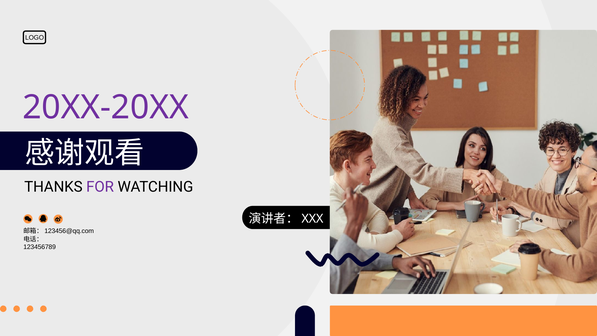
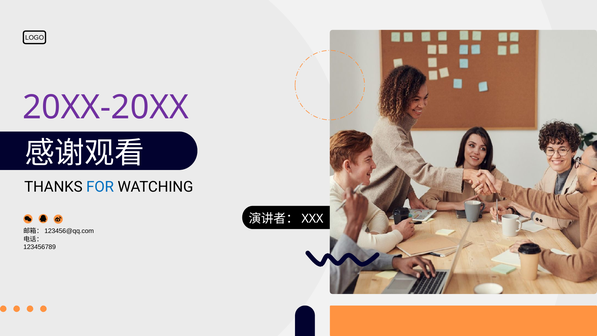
FOR colour: purple -> blue
